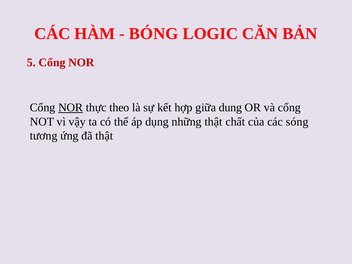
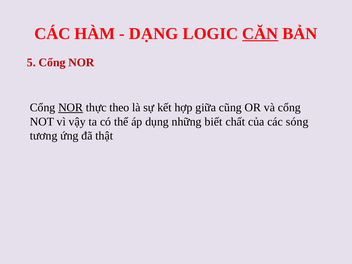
BÓNG: BÓNG -> DẠNG
CĂN underline: none -> present
dung: dung -> cũng
những thật: thật -> biết
